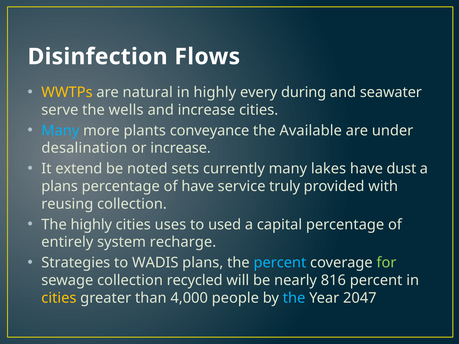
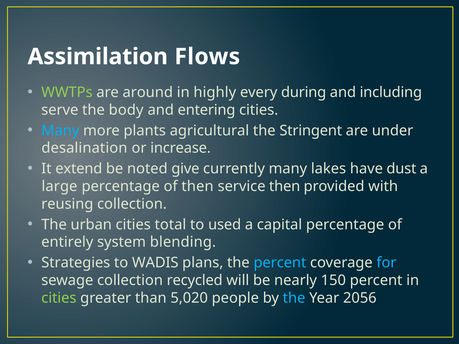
Disinfection: Disinfection -> Assimilation
WWTPs colour: yellow -> light green
natural: natural -> around
seawater: seawater -> including
wells: wells -> body
and increase: increase -> entering
conveyance: conveyance -> agricultural
Available: Available -> Stringent
sets: sets -> give
plans at (60, 186): plans -> large
of have: have -> then
service truly: truly -> then
The highly: highly -> urban
uses: uses -> total
recharge: recharge -> blending
for colour: light green -> light blue
816: 816 -> 150
cities at (59, 298) colour: yellow -> light green
4,000: 4,000 -> 5,020
2047: 2047 -> 2056
